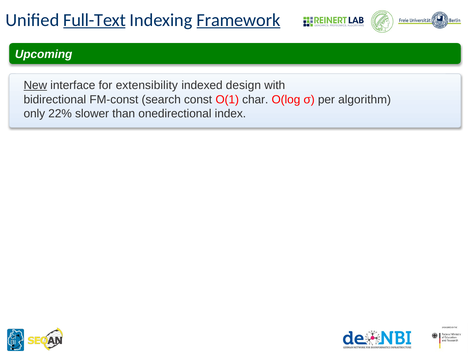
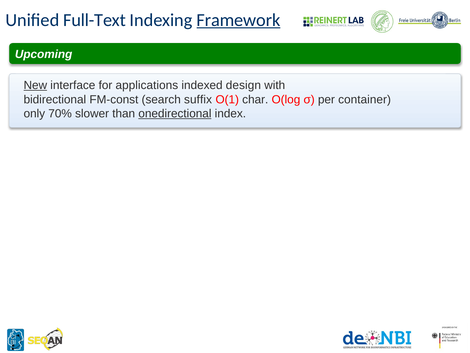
Full-Text underline: present -> none
extensibility: extensibility -> applications
const: const -> suffix
algorithm: algorithm -> container
22%: 22% -> 70%
onedirectional underline: none -> present
